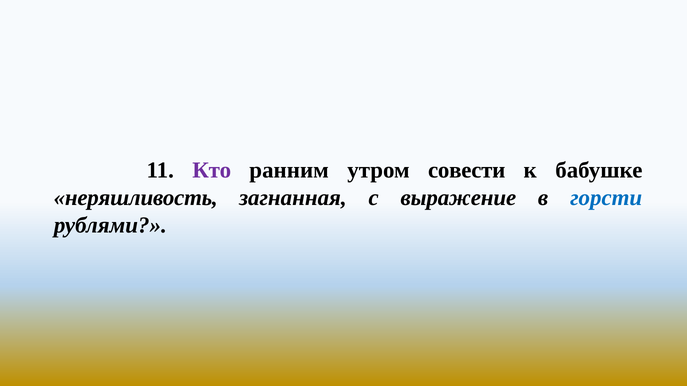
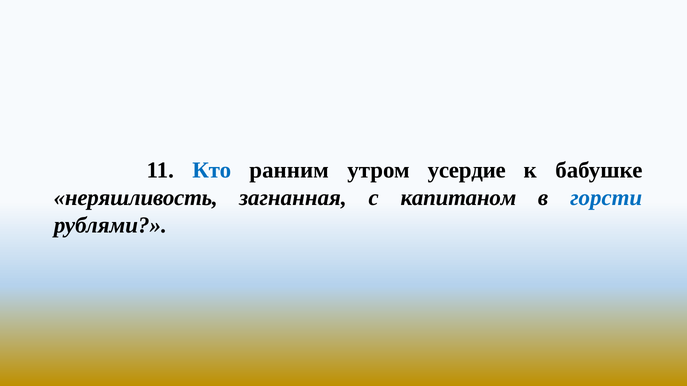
Кто colour: purple -> blue
совести: совести -> усердие
выражение: выражение -> капитаном
